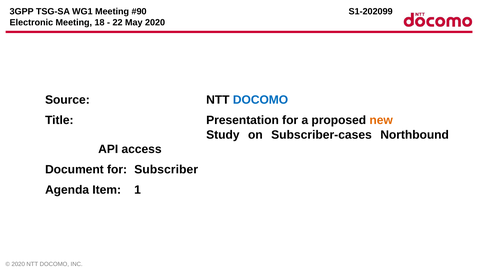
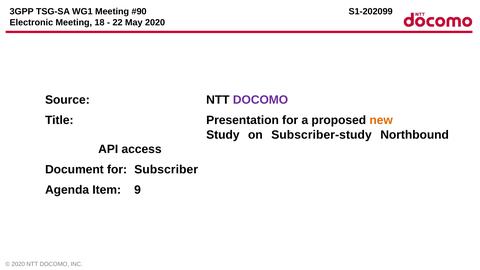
DOCOMO at (261, 100) colour: blue -> purple
Subscriber-cases: Subscriber-cases -> Subscriber-study
Item 1: 1 -> 9
